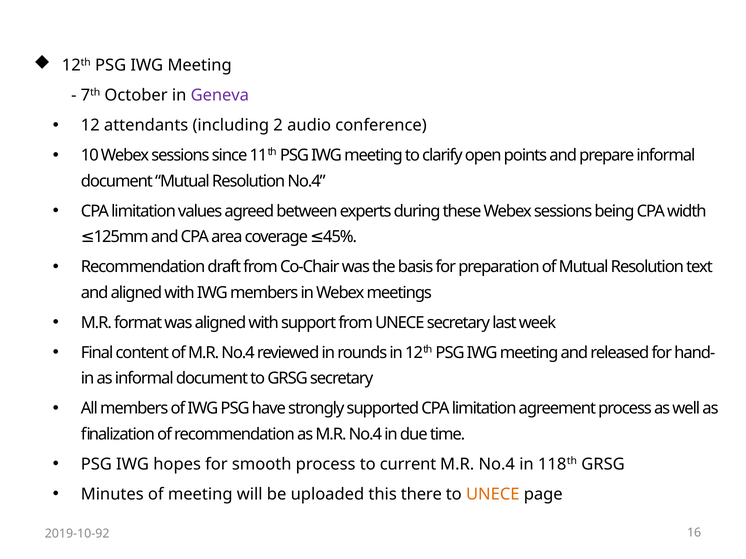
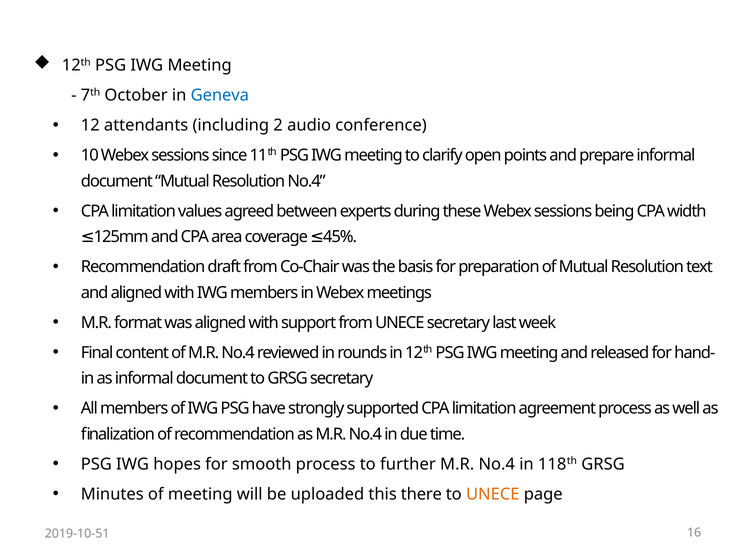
Geneva colour: purple -> blue
current: current -> further
2019-10-92: 2019-10-92 -> 2019-10-51
